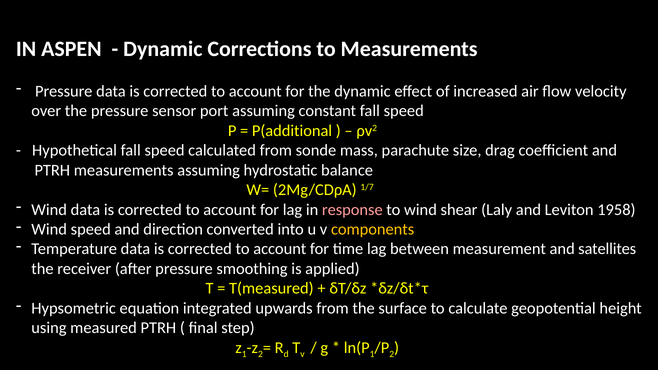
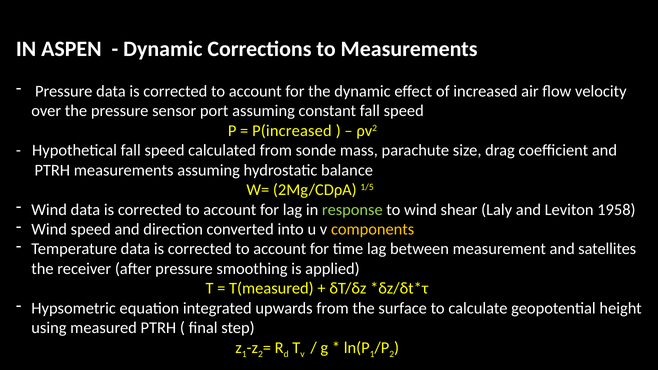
P(additional: P(additional -> P(increased
1/7: 1/7 -> 1/5
response colour: pink -> light green
